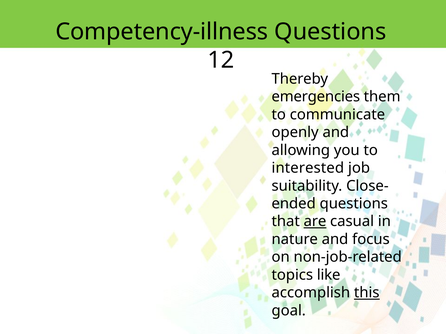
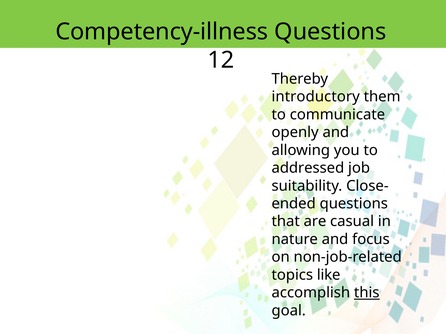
emergencies: emergencies -> introductory
interested: interested -> addressed
are underline: present -> none
